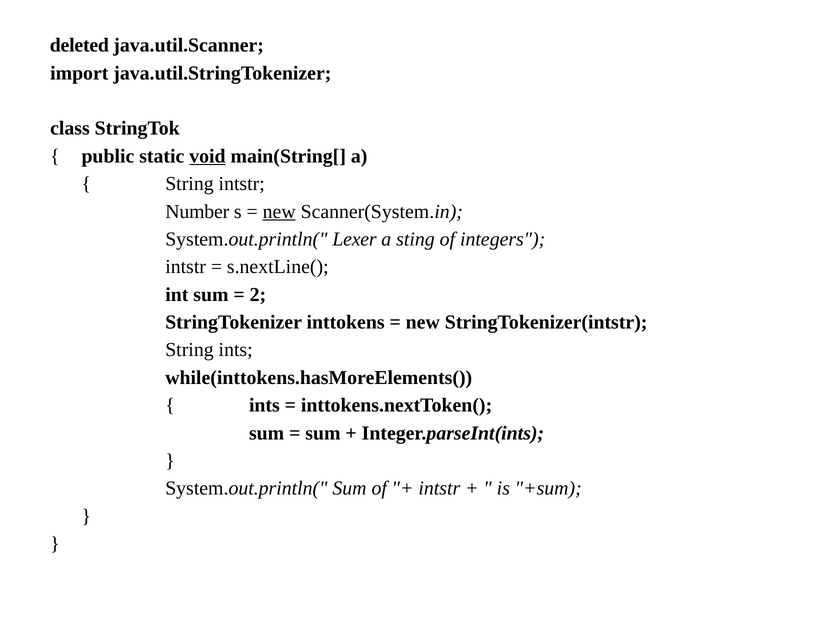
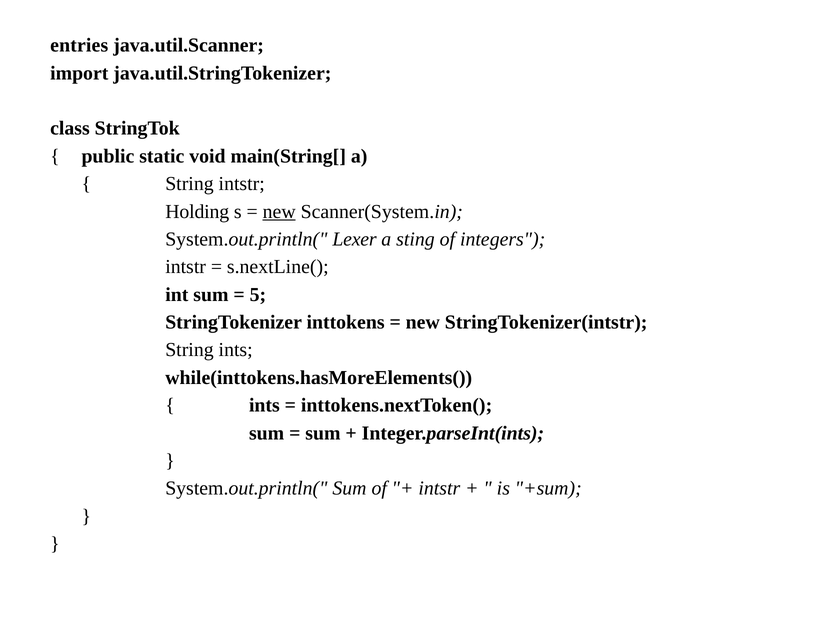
deleted: deleted -> entries
void underline: present -> none
Number: Number -> Holding
2: 2 -> 5
